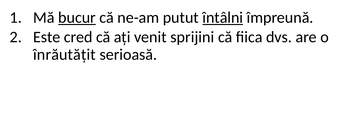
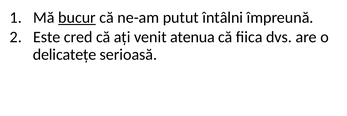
întâlni underline: present -> none
sprijini: sprijini -> atenua
înrăutățit: înrăutățit -> delicatețe
